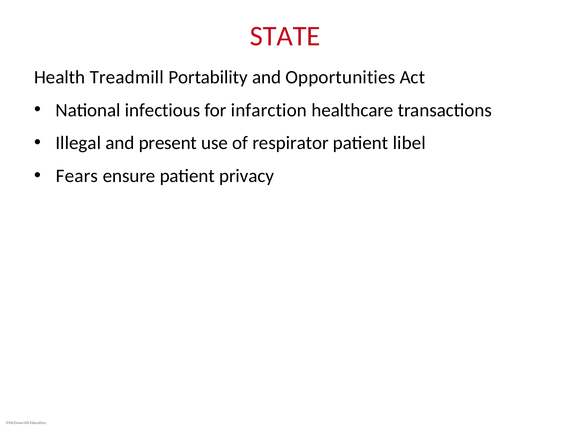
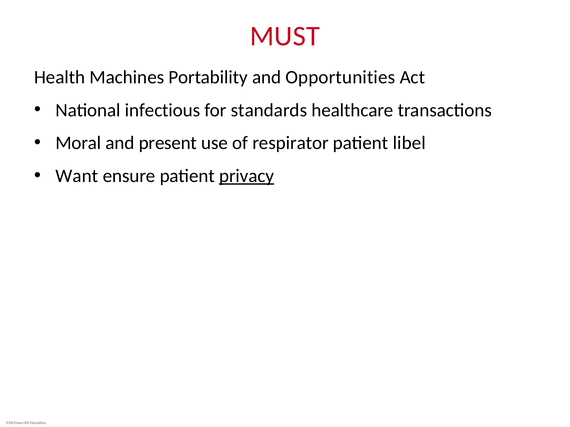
STATE: STATE -> MUST
Treadmill: Treadmill -> Machines
infarction: infarction -> standards
Illegal: Illegal -> Moral
Fears: Fears -> Want
privacy underline: none -> present
